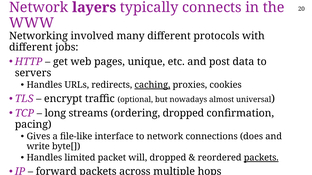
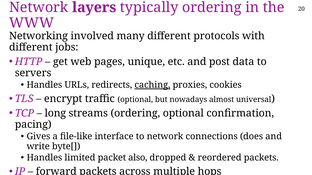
typically connects: connects -> ordering
ordering dropped: dropped -> optional
will: will -> also
packets at (261, 158) underline: present -> none
